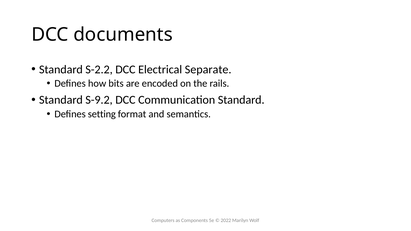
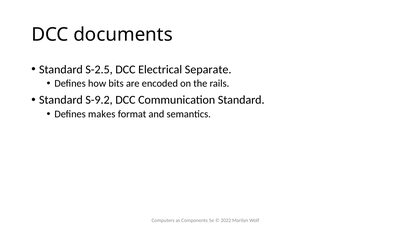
S-2.2: S-2.2 -> S-2.5
setting: setting -> makes
